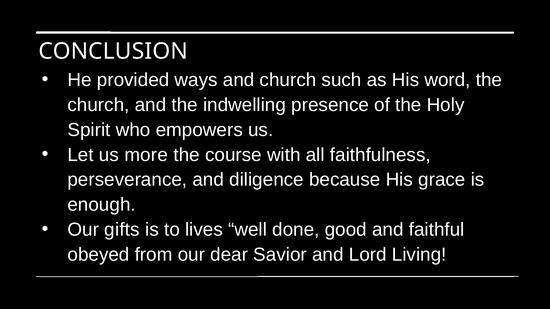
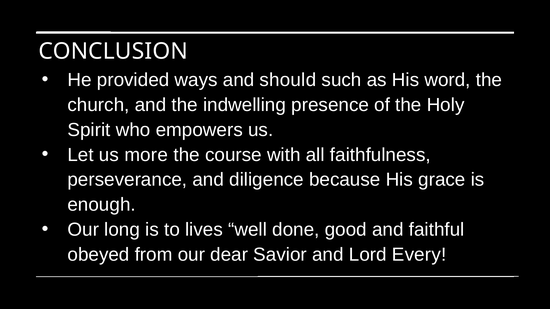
and church: church -> should
gifts: gifts -> long
Living: Living -> Every
